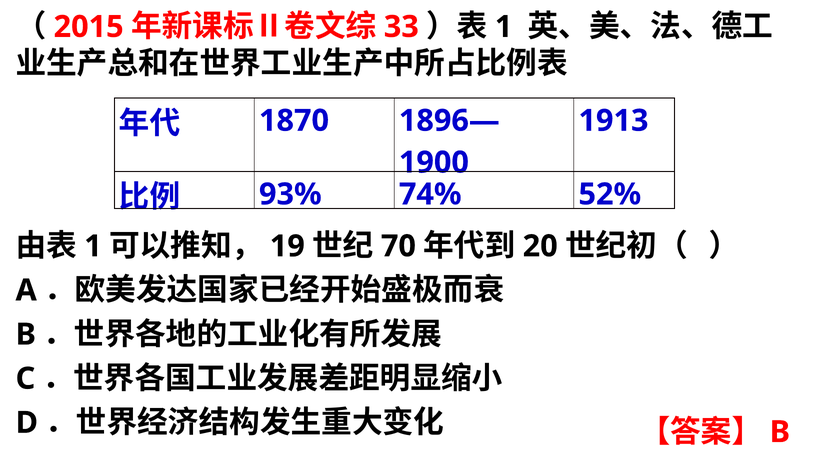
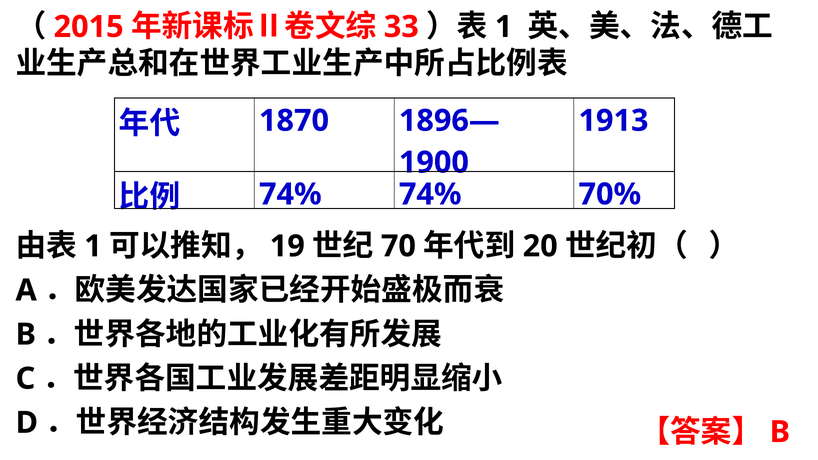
93% at (290, 194): 93% -> 74%
52%: 52% -> 70%
